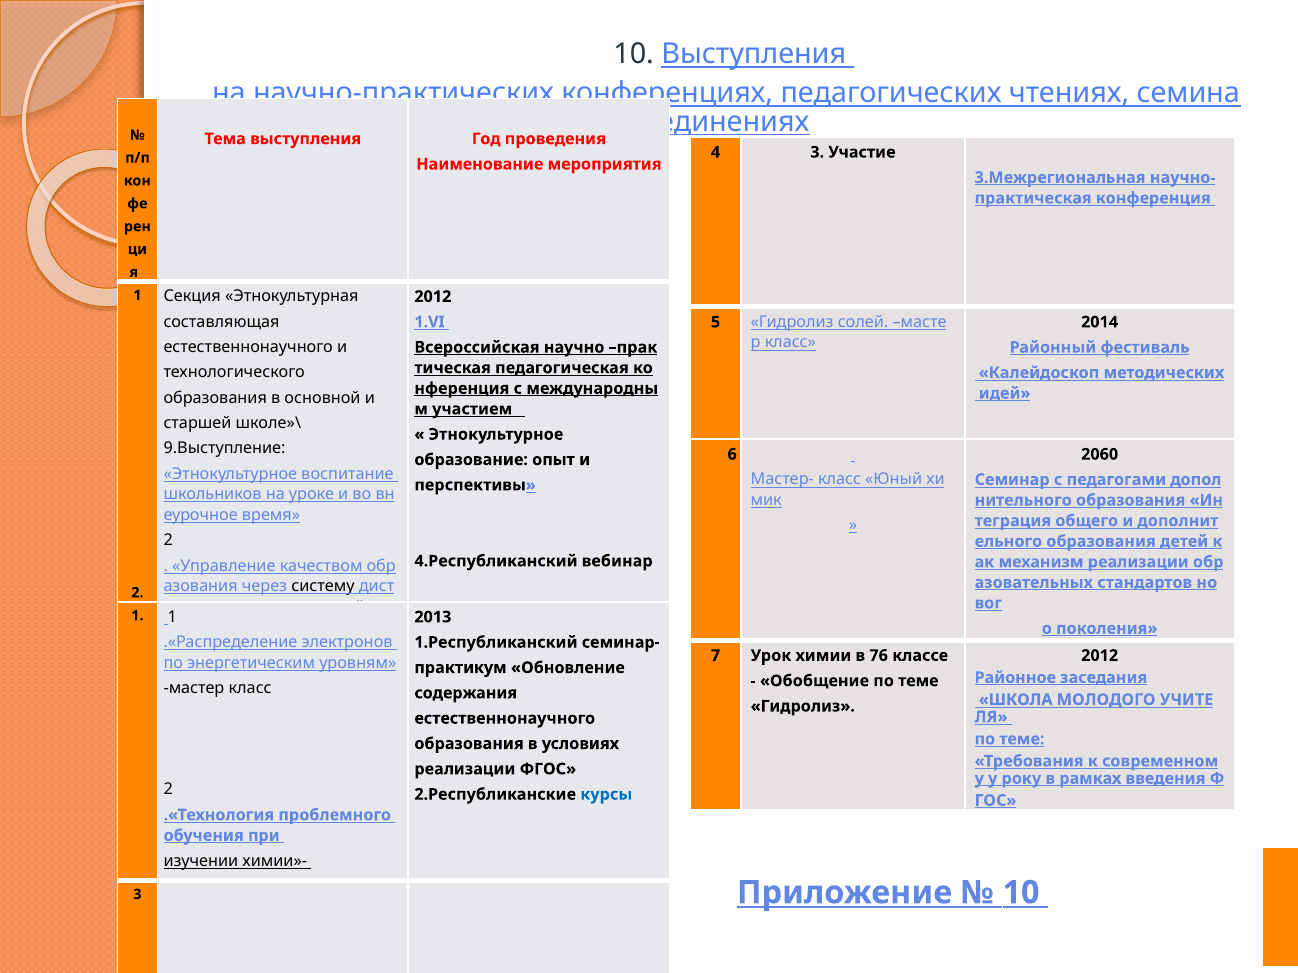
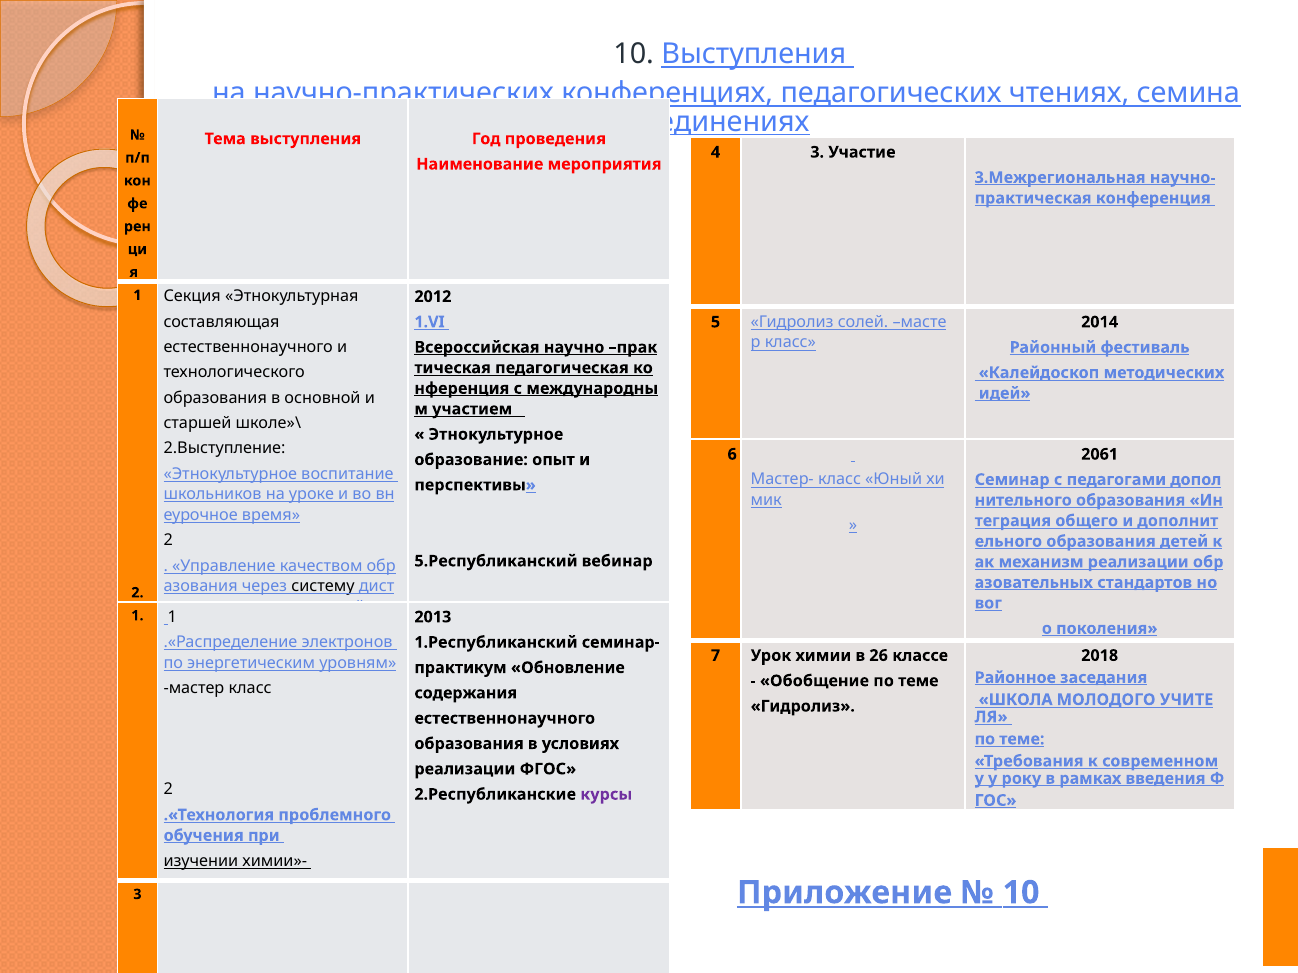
9.Выступление: 9.Выступление -> 2.Выступление
2060: 2060 -> 2061
4.Республиканский: 4.Республиканский -> 5.Республиканский
76: 76 -> 26
2012 at (1100, 656): 2012 -> 2018
курсы colour: blue -> purple
